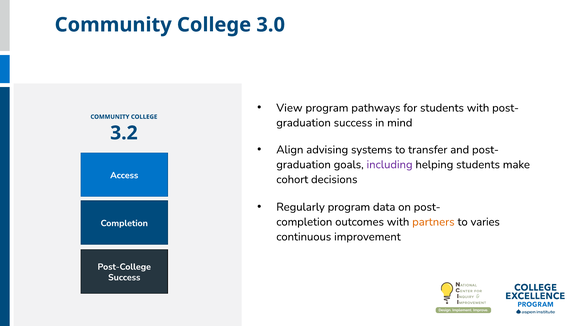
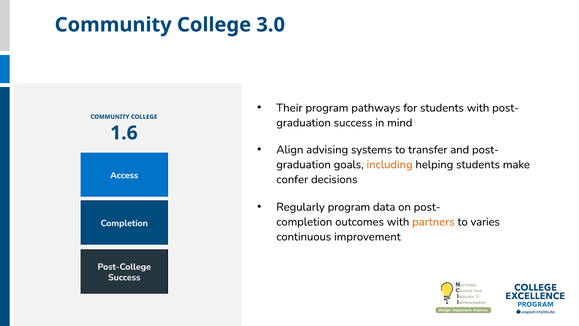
View: View -> Their
3.2: 3.2 -> 1.6
including colour: purple -> orange
cohort: cohort -> confer
